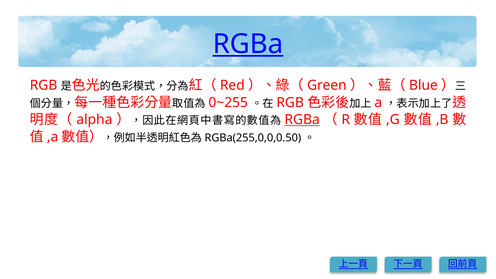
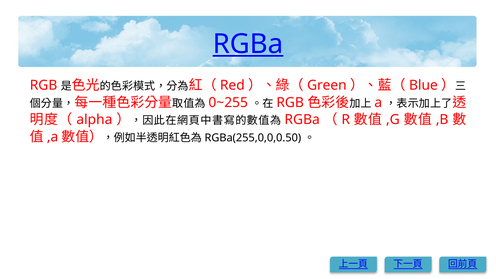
RGBa at (302, 120) underline: present -> none
